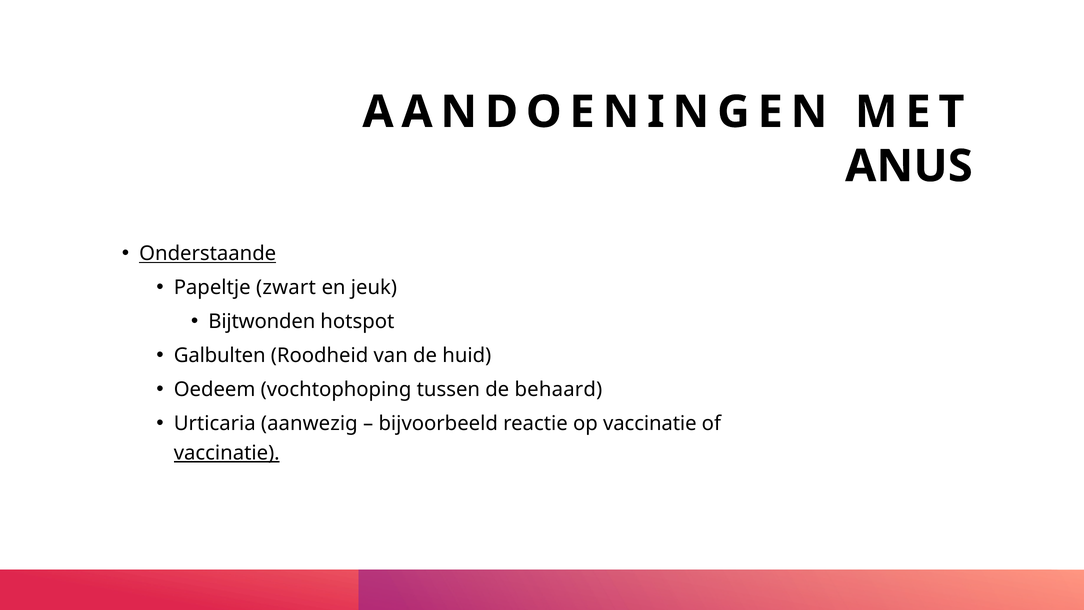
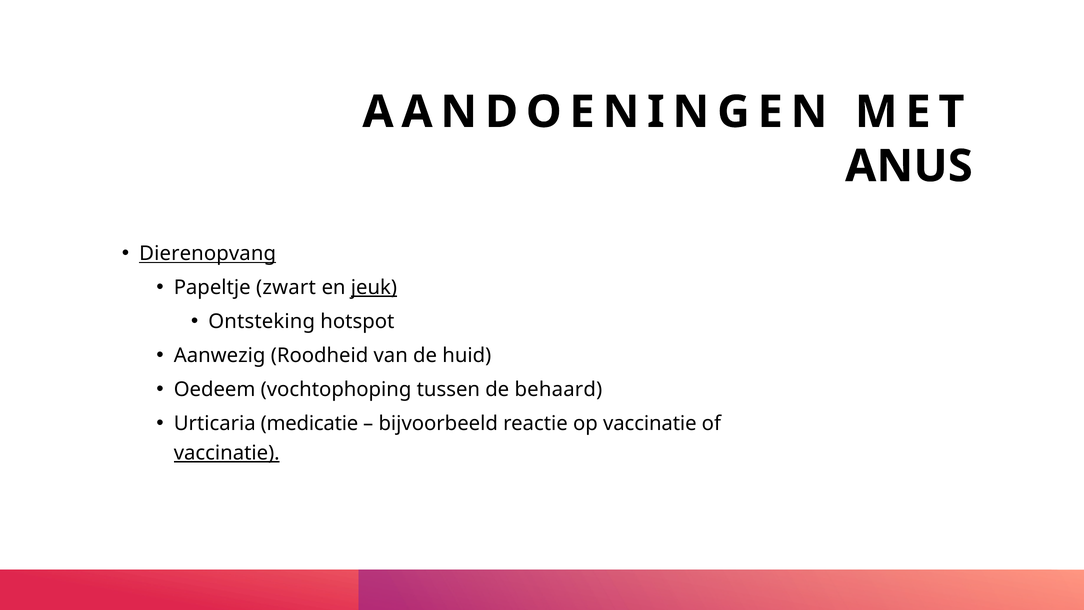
Onderstaande: Onderstaande -> Dierenopvang
jeuk underline: none -> present
Bijtwonden: Bijtwonden -> Ontsteking
Galbulten: Galbulten -> Aanwezig
aanwezig: aanwezig -> medicatie
